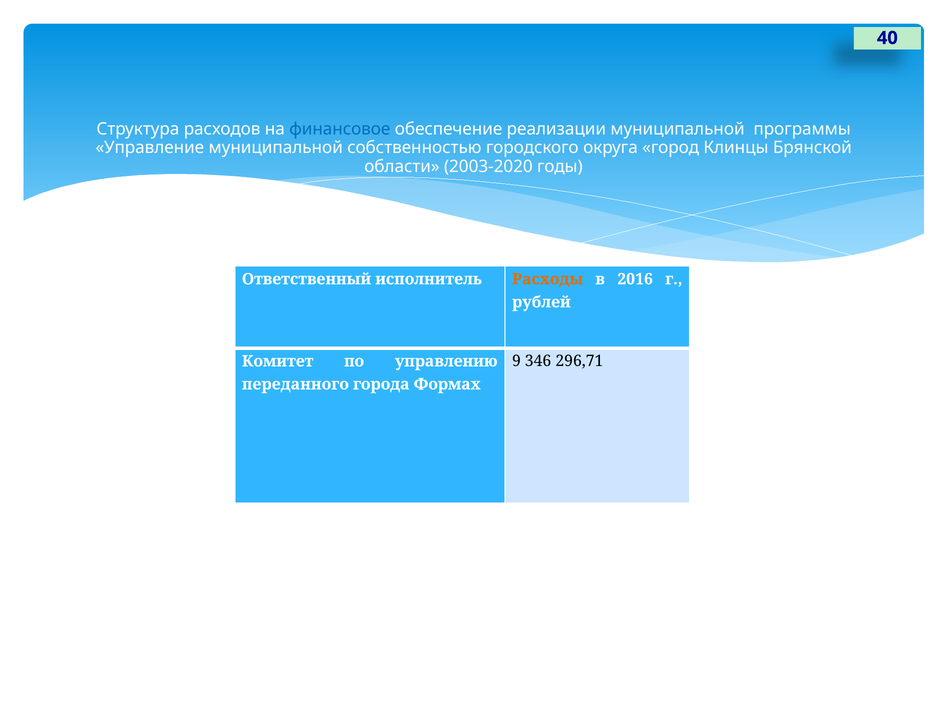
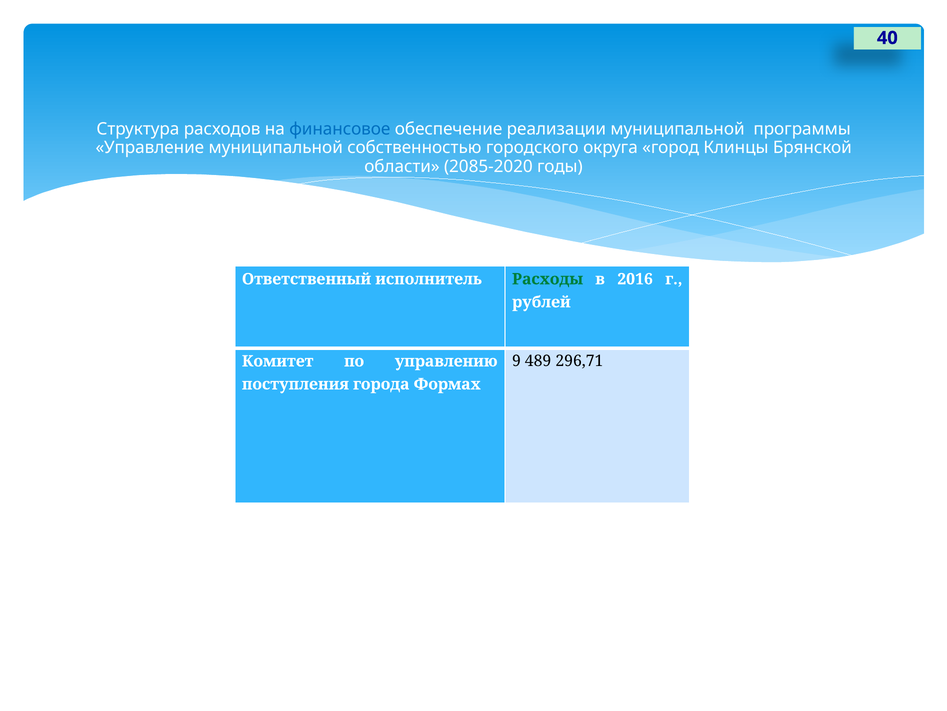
2003-2020: 2003-2020 -> 2085-2020
Расходы colour: orange -> green
346: 346 -> 489
переданного: переданного -> поступления
